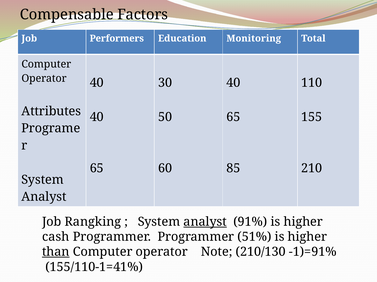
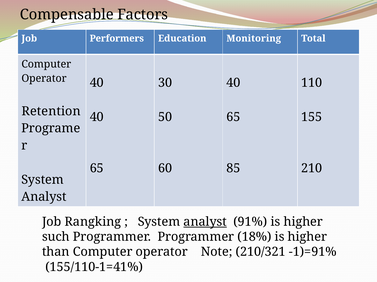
Attributes: Attributes -> Retention
cash: cash -> such
51%: 51% -> 18%
than underline: present -> none
210/130: 210/130 -> 210/321
